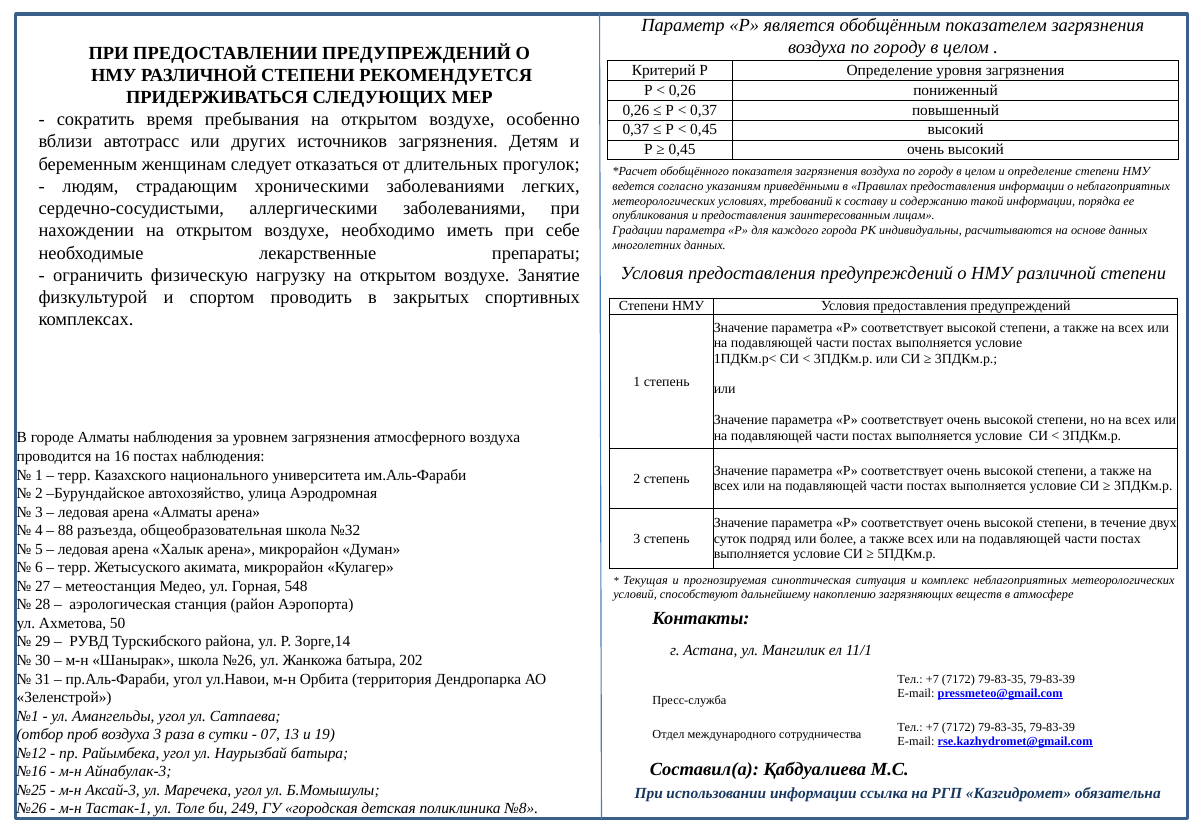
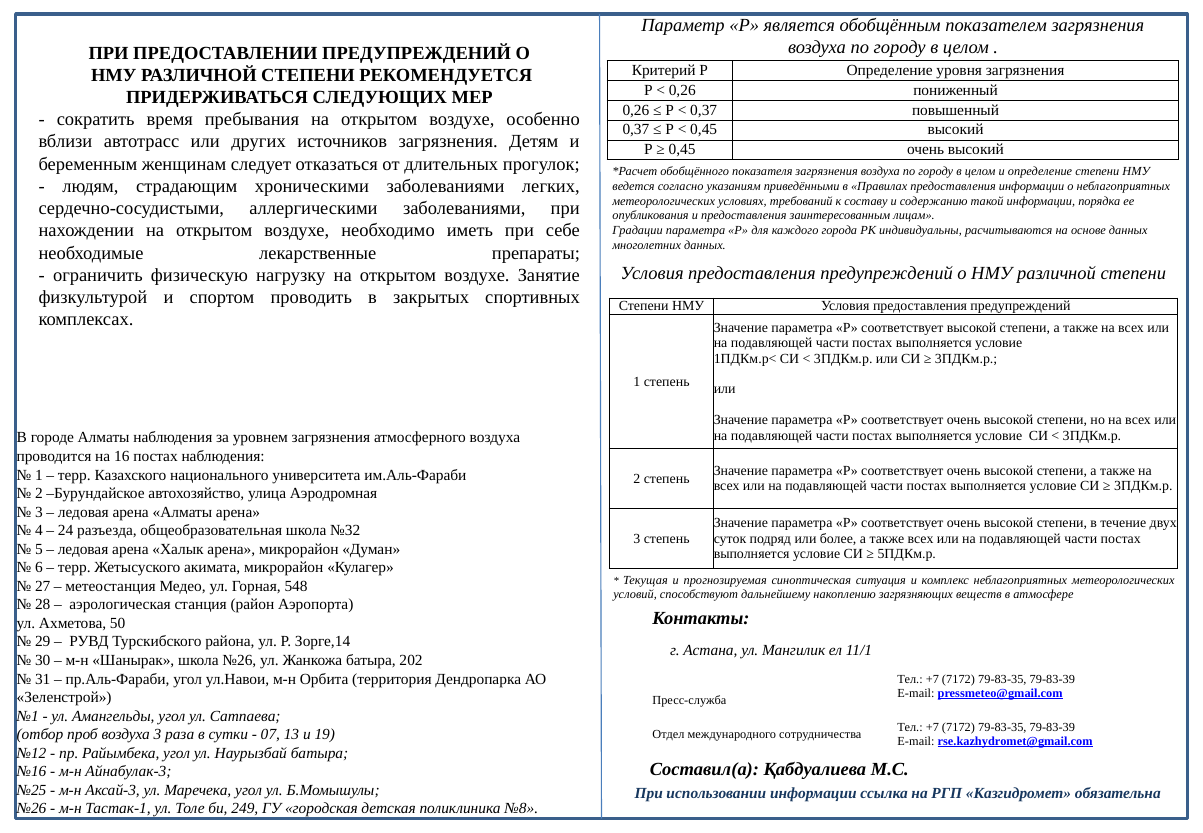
88: 88 -> 24
